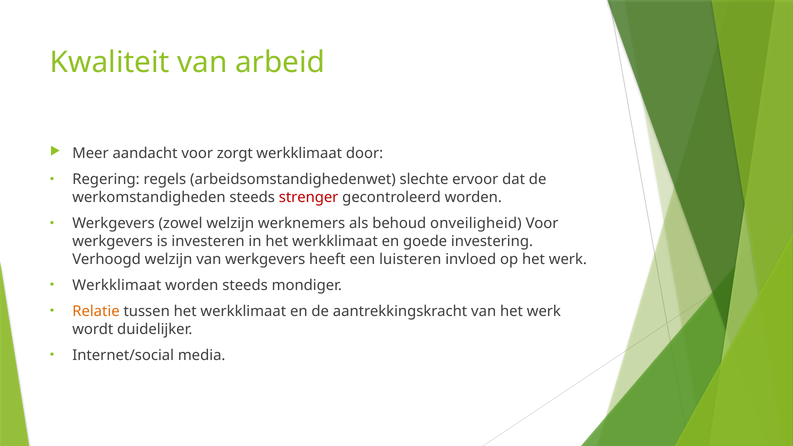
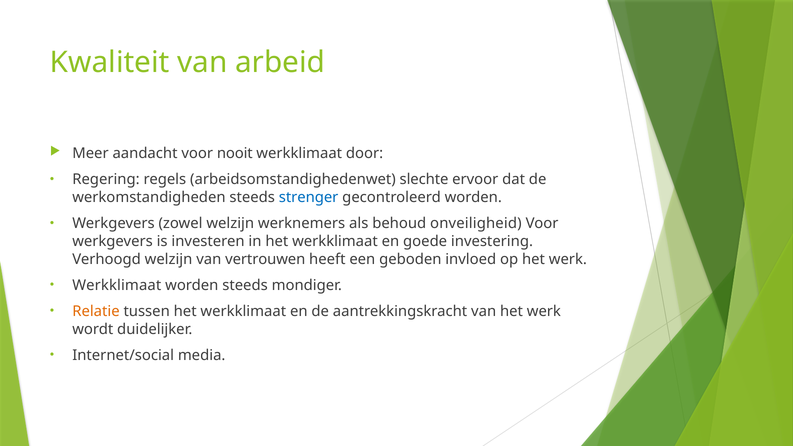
zorgt: zorgt -> nooit
strenger colour: red -> blue
van werkgevers: werkgevers -> vertrouwen
luisteren: luisteren -> geboden
